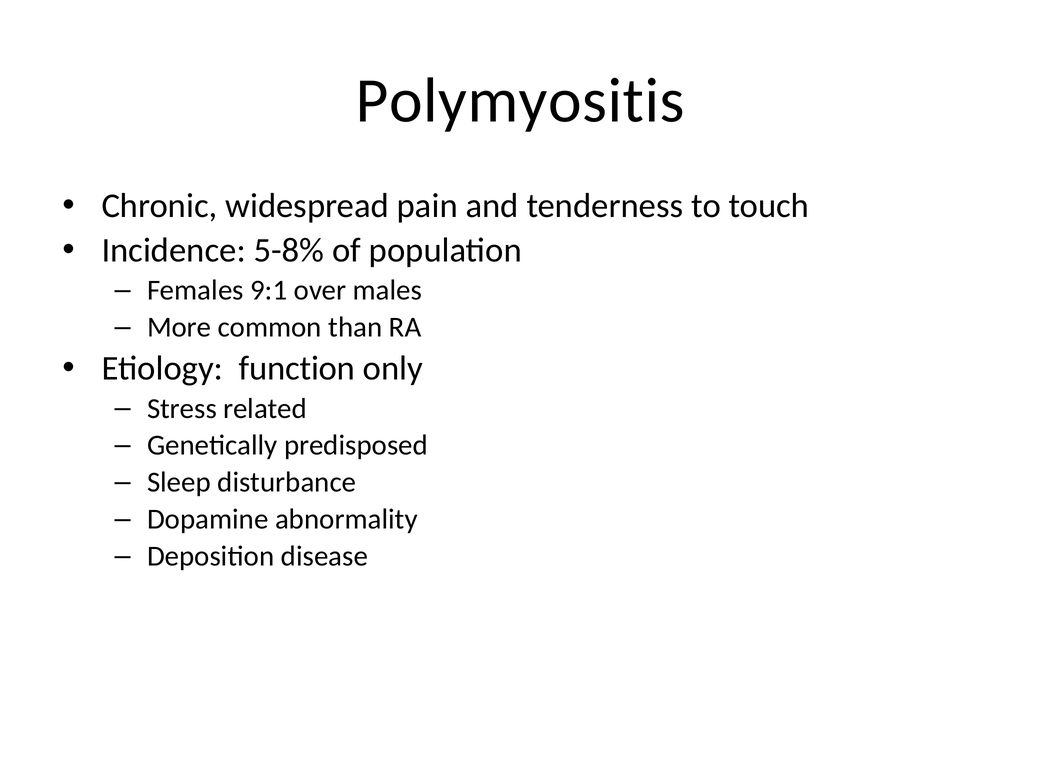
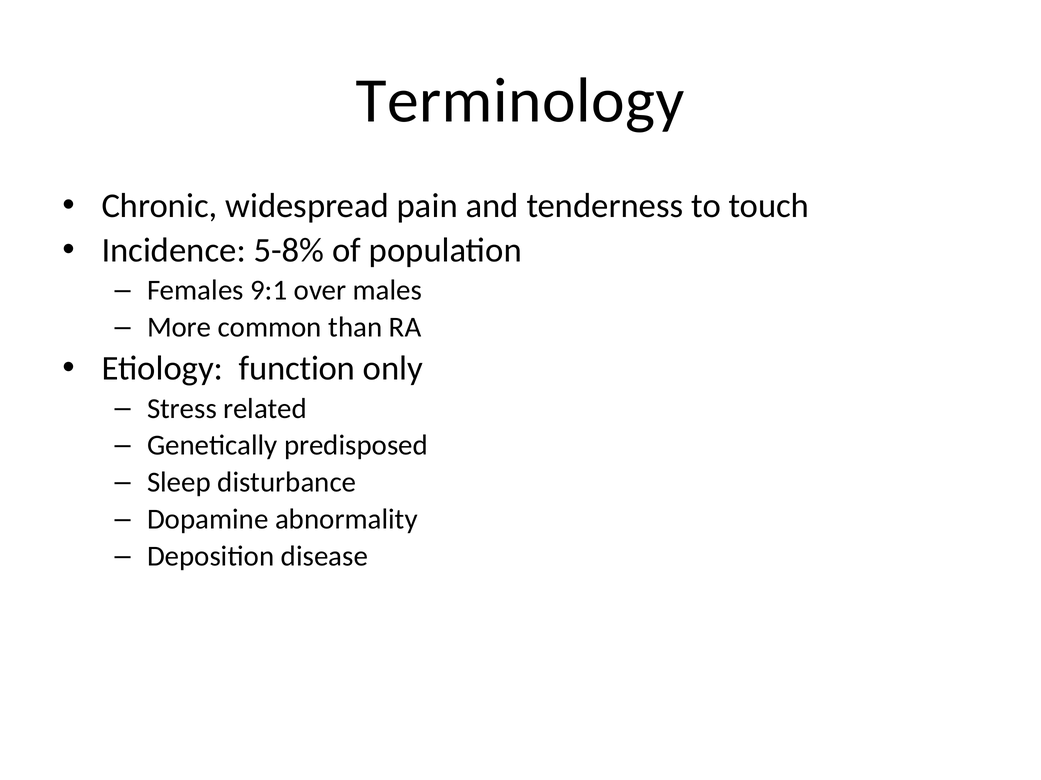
Polymyositis: Polymyositis -> Terminology
